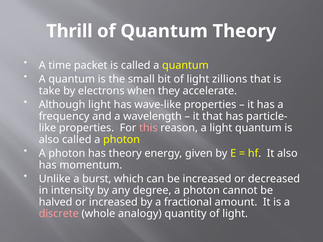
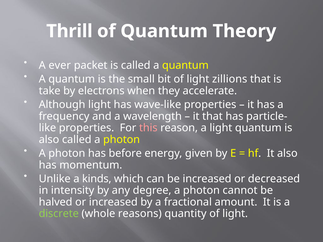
time: time -> ever
has theory: theory -> before
burst: burst -> kinds
discrete colour: pink -> light green
analogy: analogy -> reasons
